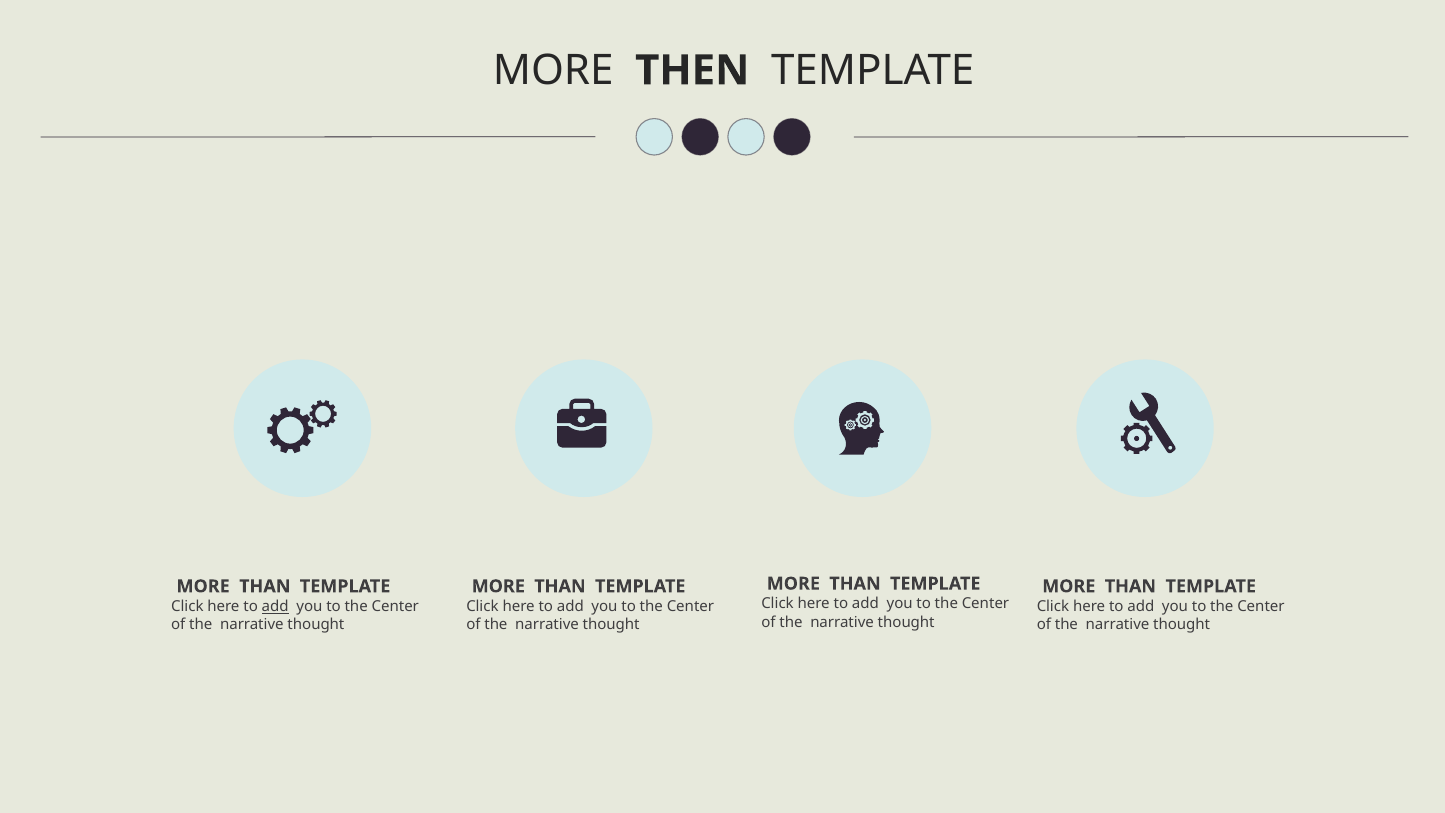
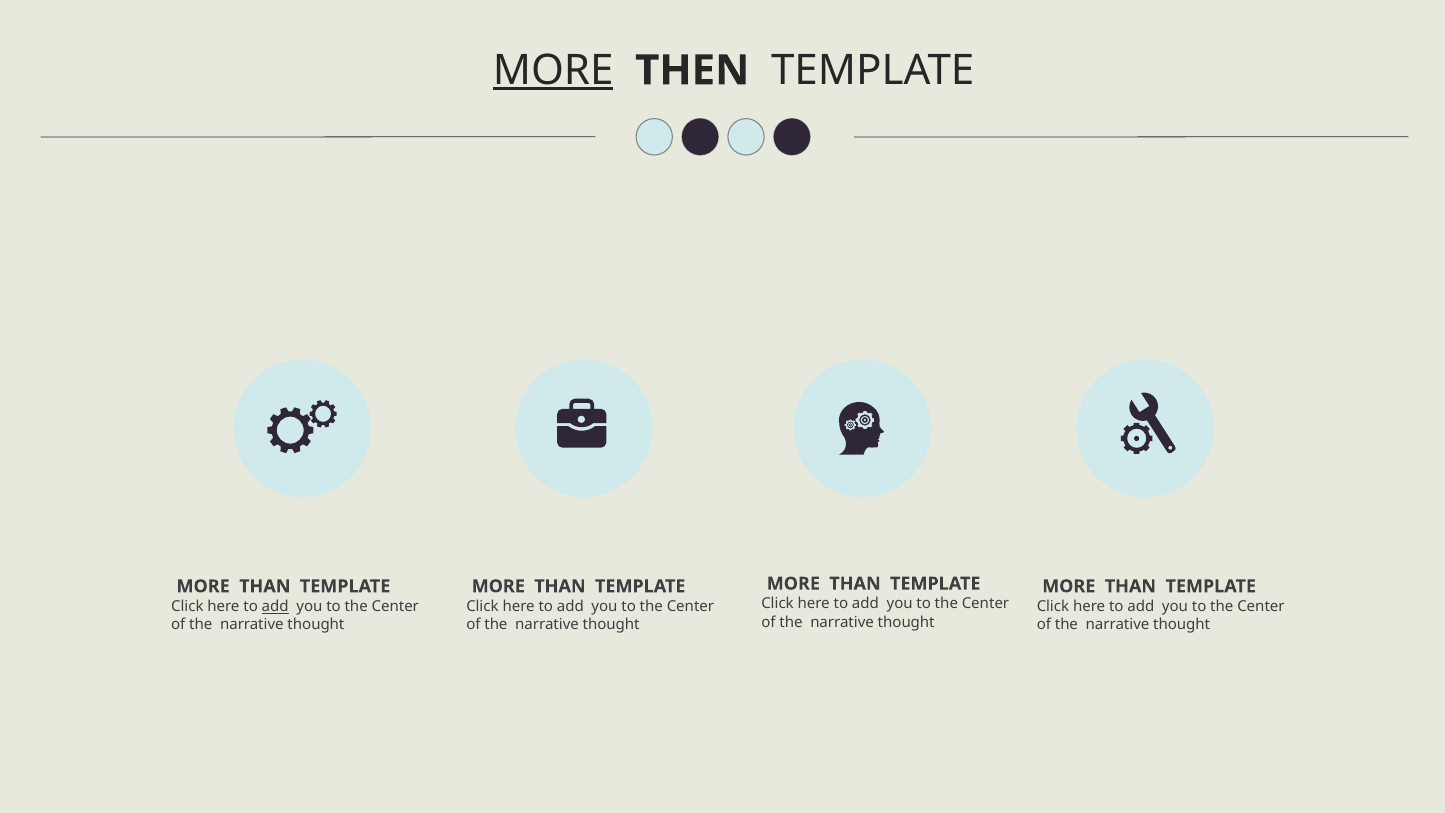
MORE at (553, 70) underline: none -> present
